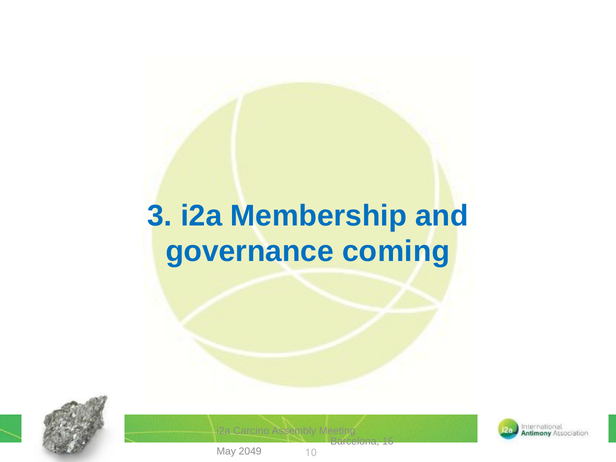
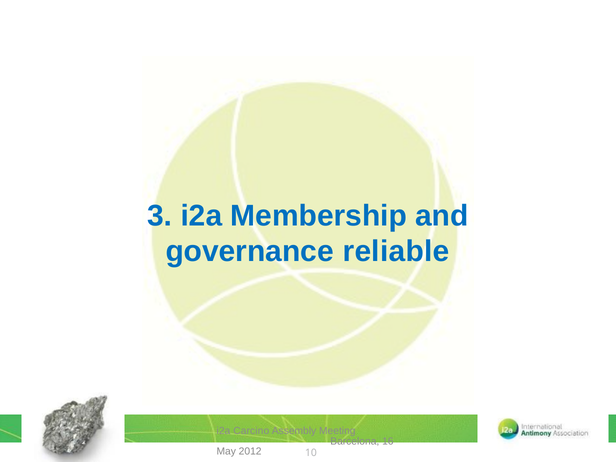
coming: coming -> reliable
2049: 2049 -> 2012
